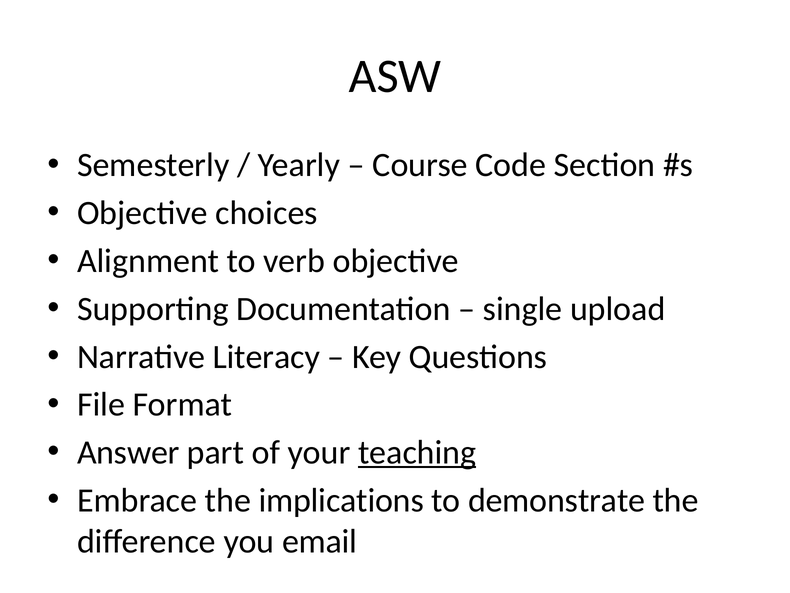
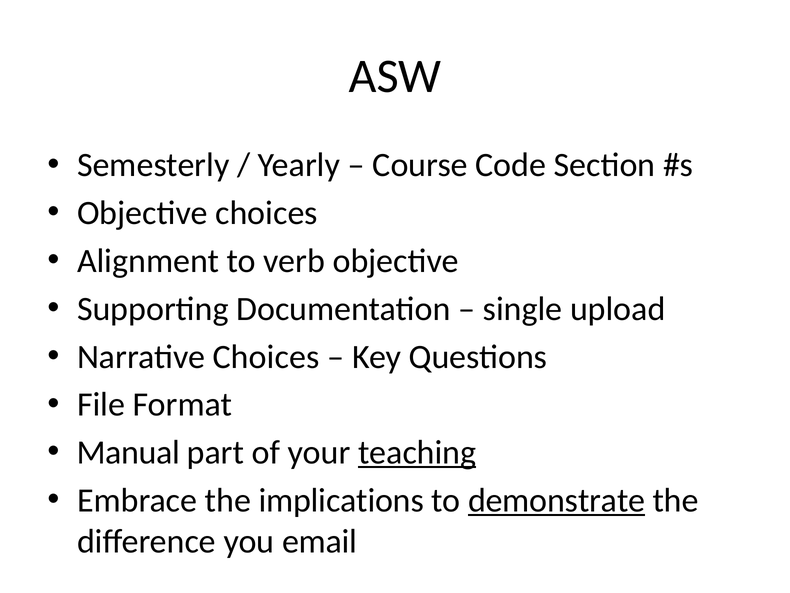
Narrative Literacy: Literacy -> Choices
Answer: Answer -> Manual
demonstrate underline: none -> present
